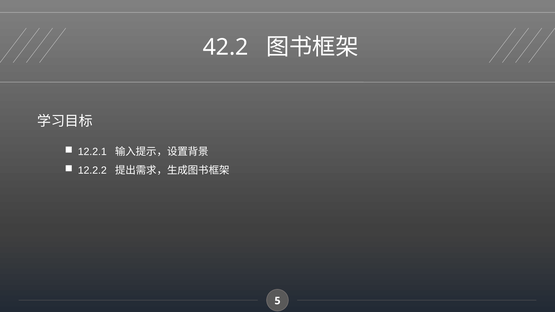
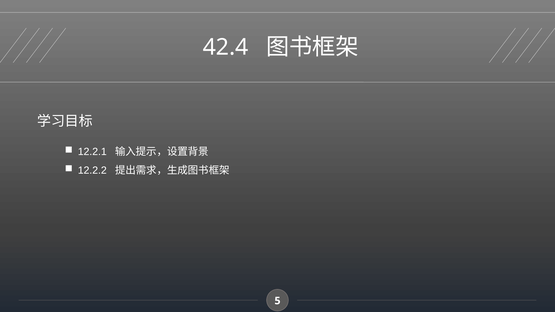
42.2: 42.2 -> 42.4
